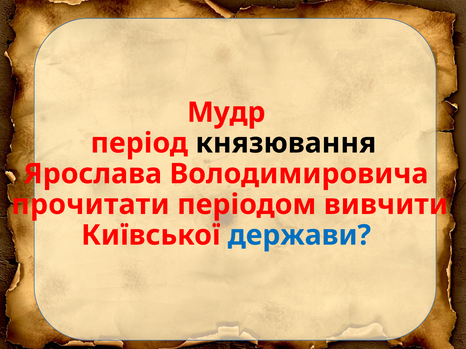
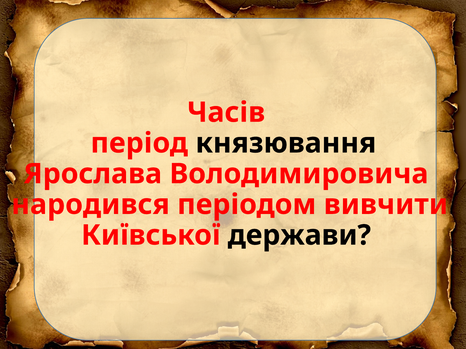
Мудр: Мудр -> Часів
прочитати: прочитати -> народився
держави colour: blue -> black
